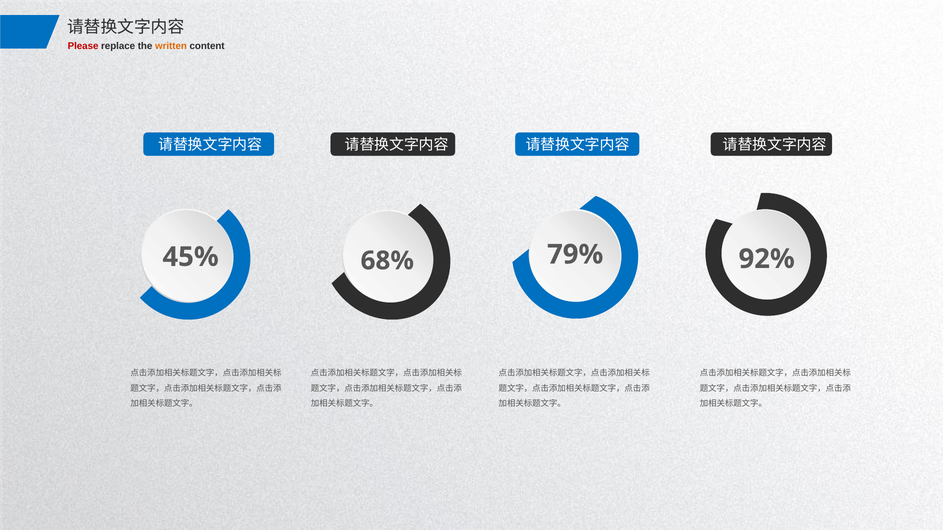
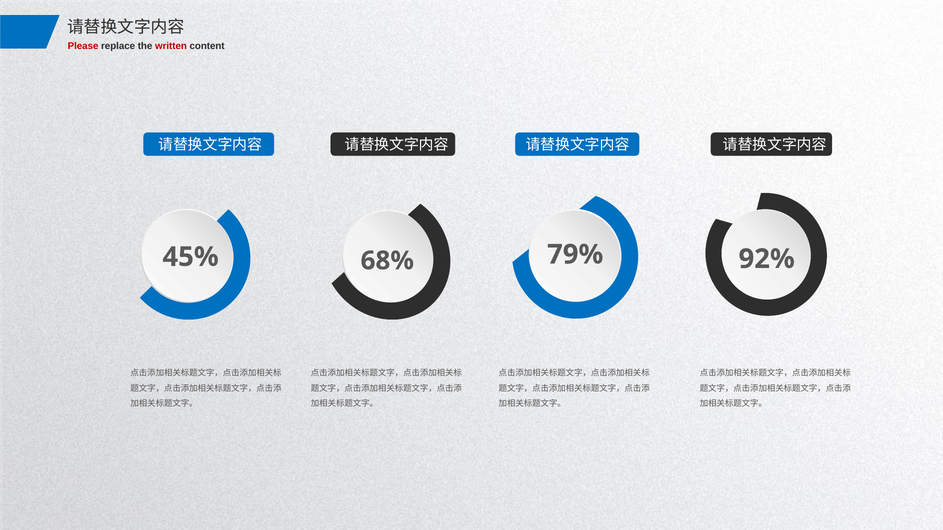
written colour: orange -> red
